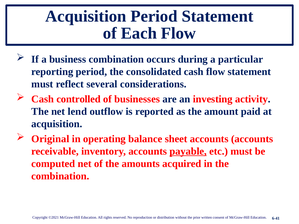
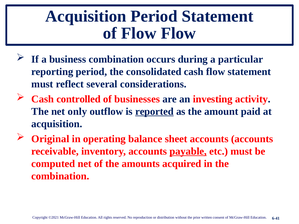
of Each: Each -> Flow
lend: lend -> only
reported underline: none -> present
